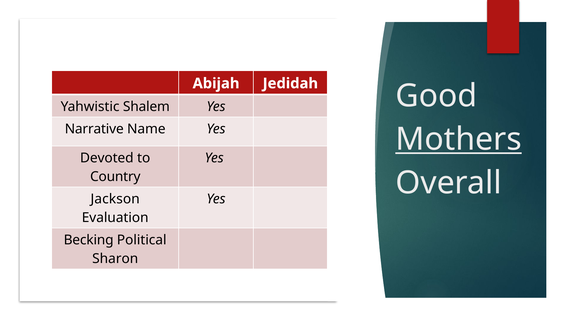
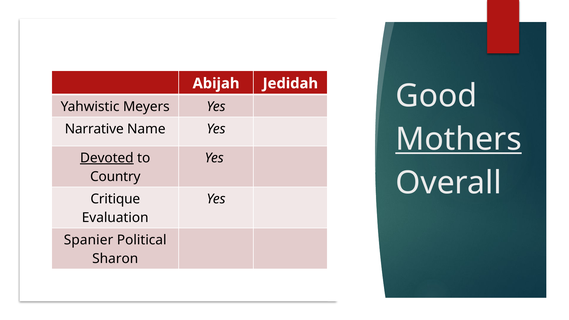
Shalem: Shalem -> Meyers
Devoted underline: none -> present
Jackson: Jackson -> Critique
Becking: Becking -> Spanier
